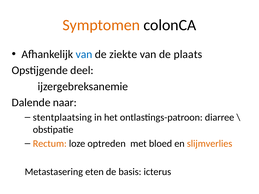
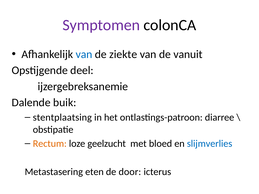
Symptomen colour: orange -> purple
plaats: plaats -> vanuit
naar: naar -> buik
optreden: optreden -> geelzucht
slijmverlies colour: orange -> blue
basis: basis -> door
